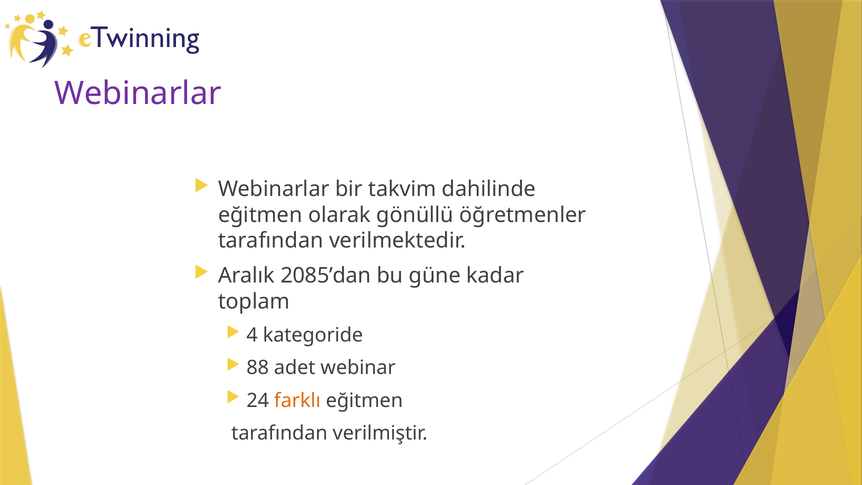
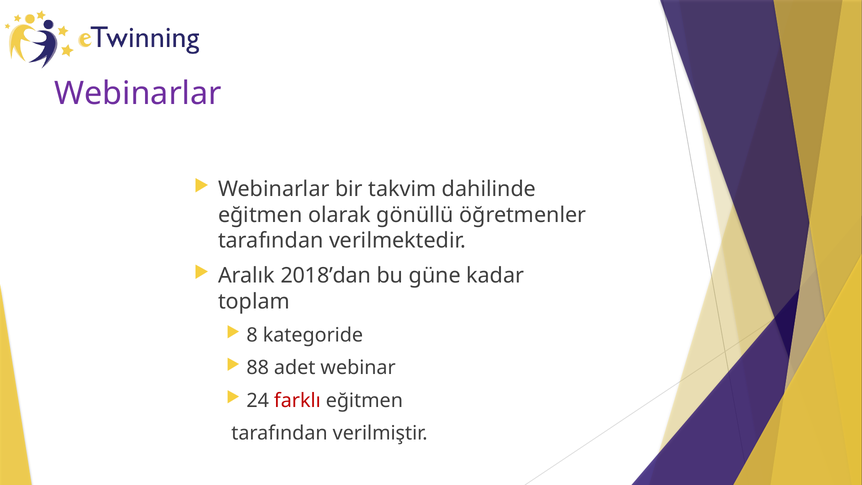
2085’dan: 2085’dan -> 2018’dan
4: 4 -> 8
farklı colour: orange -> red
